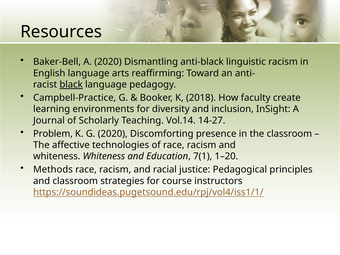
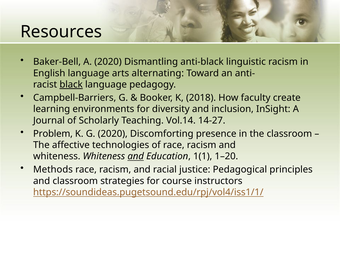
reaffirming: reaffirming -> alternating
Campbell-Practice: Campbell-Practice -> Campbell-Barriers
and at (136, 156) underline: none -> present
7(1: 7(1 -> 1(1
